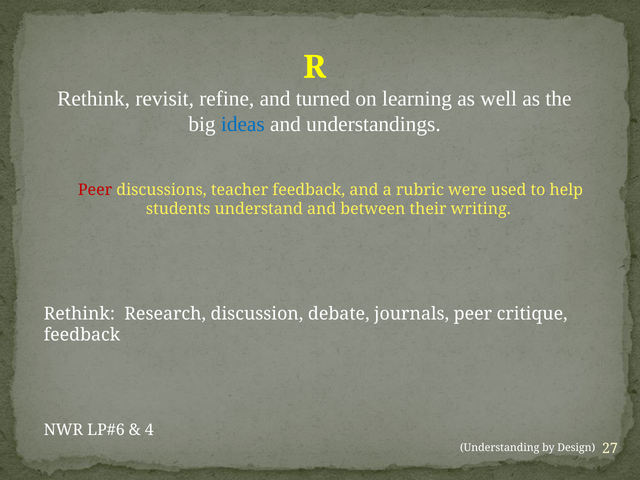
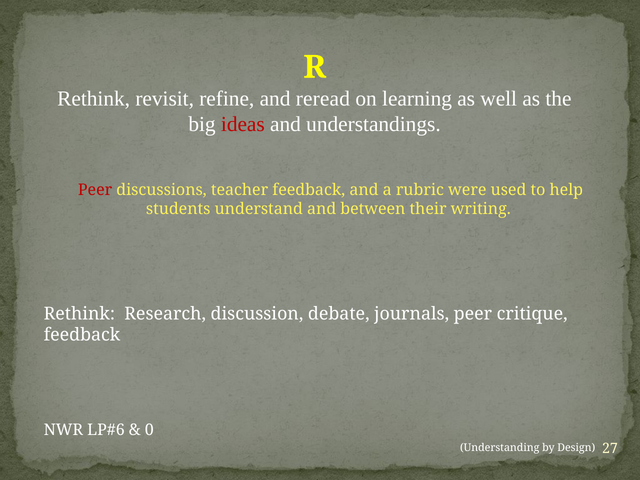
turned: turned -> reread
ideas colour: blue -> red
4: 4 -> 0
